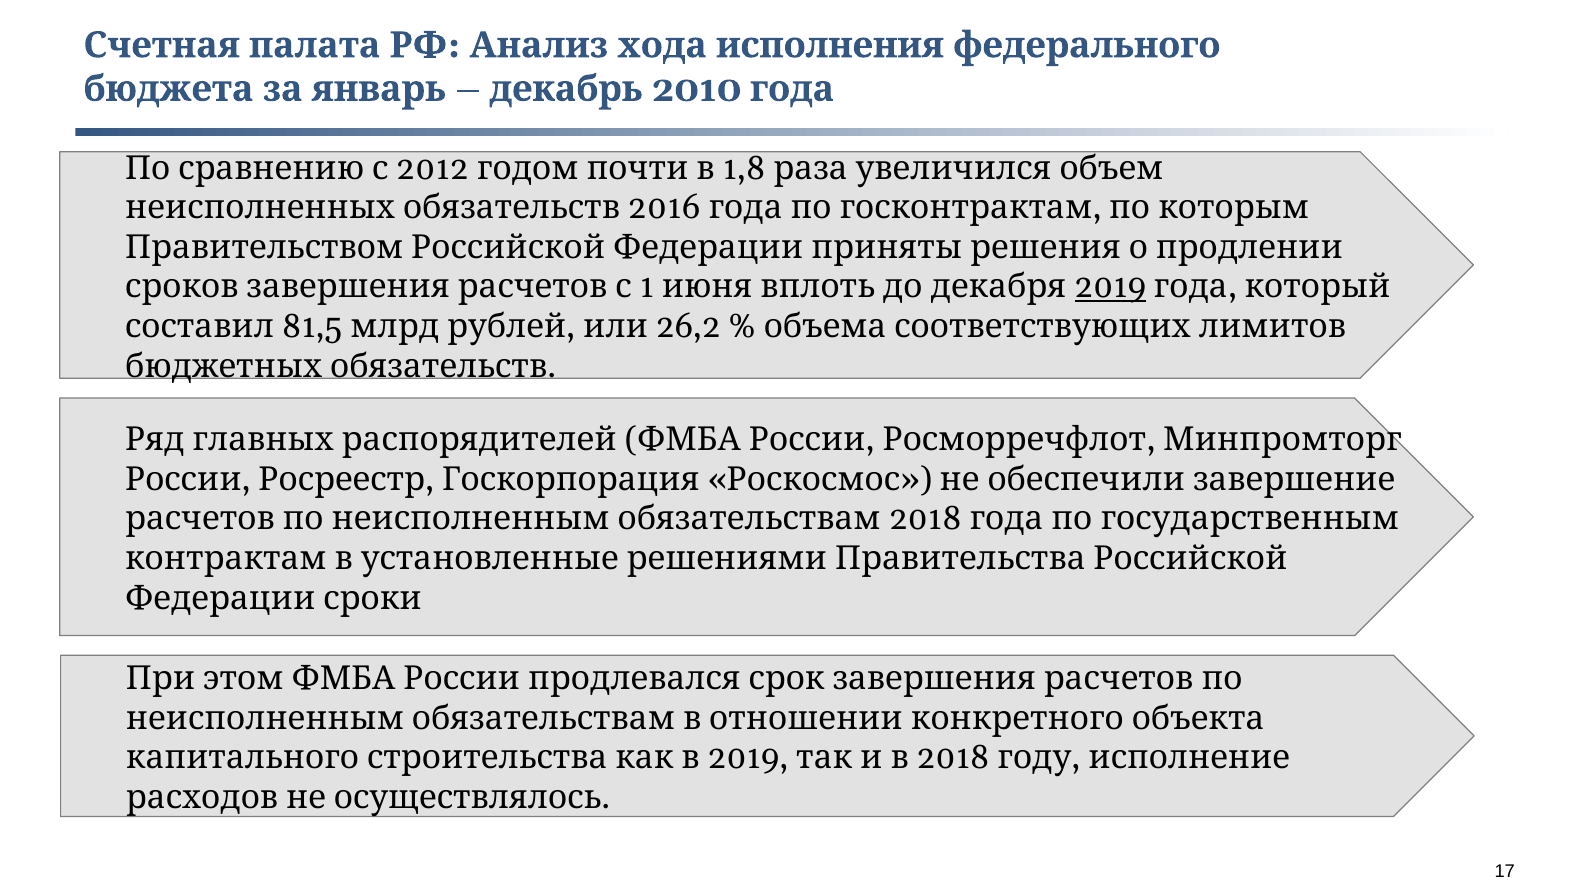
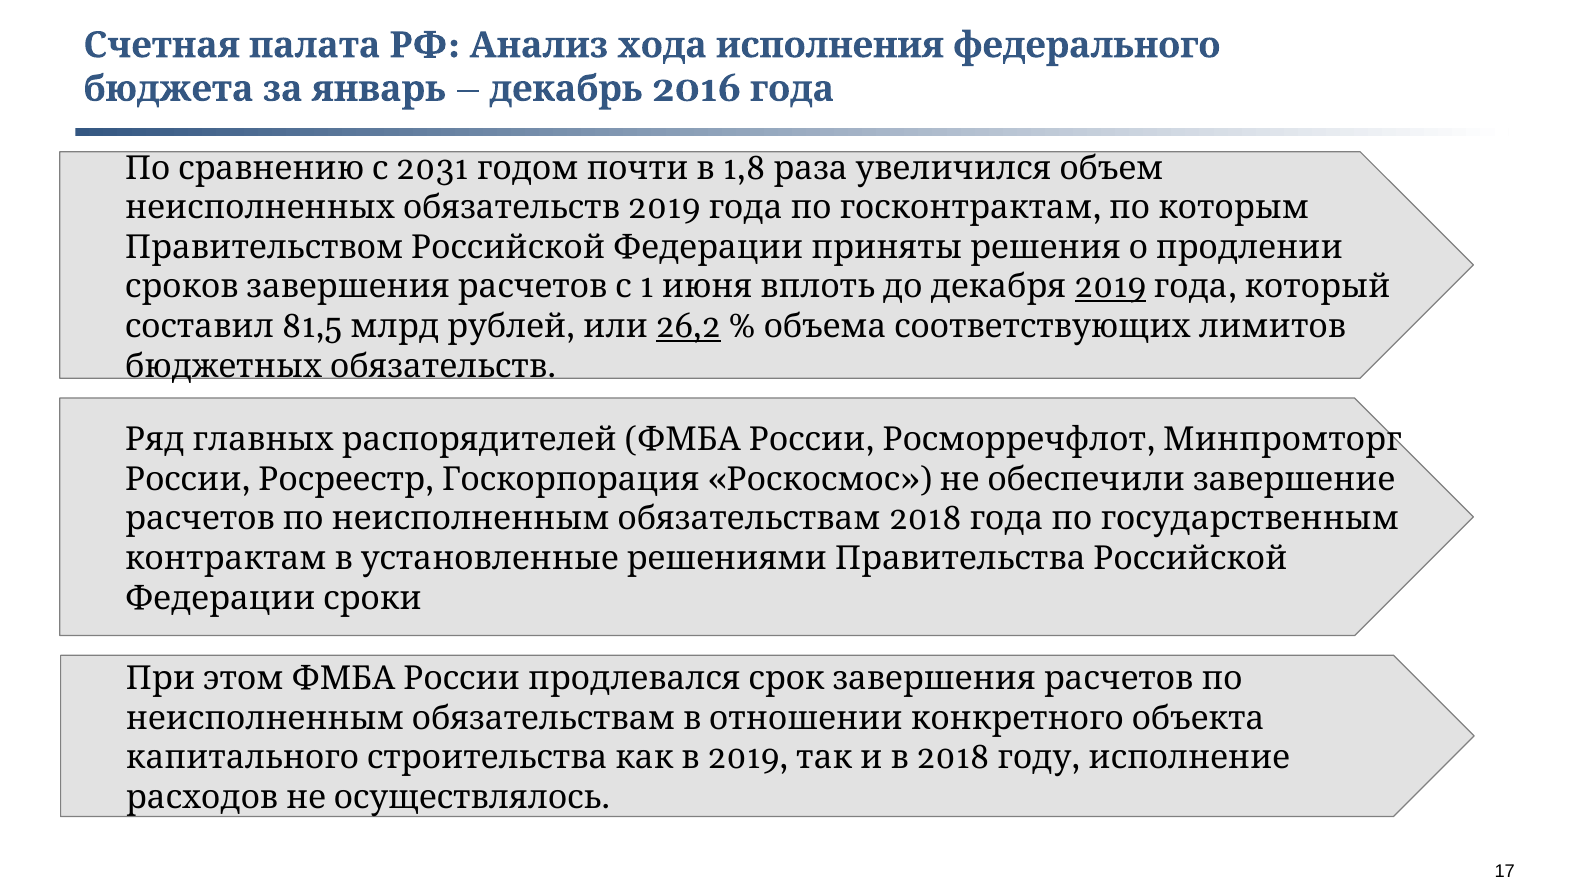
2010: 2010 -> 2016
2012: 2012 -> 2031
2016 at (664, 208): 2016 -> 2019
26,2 underline: none -> present
